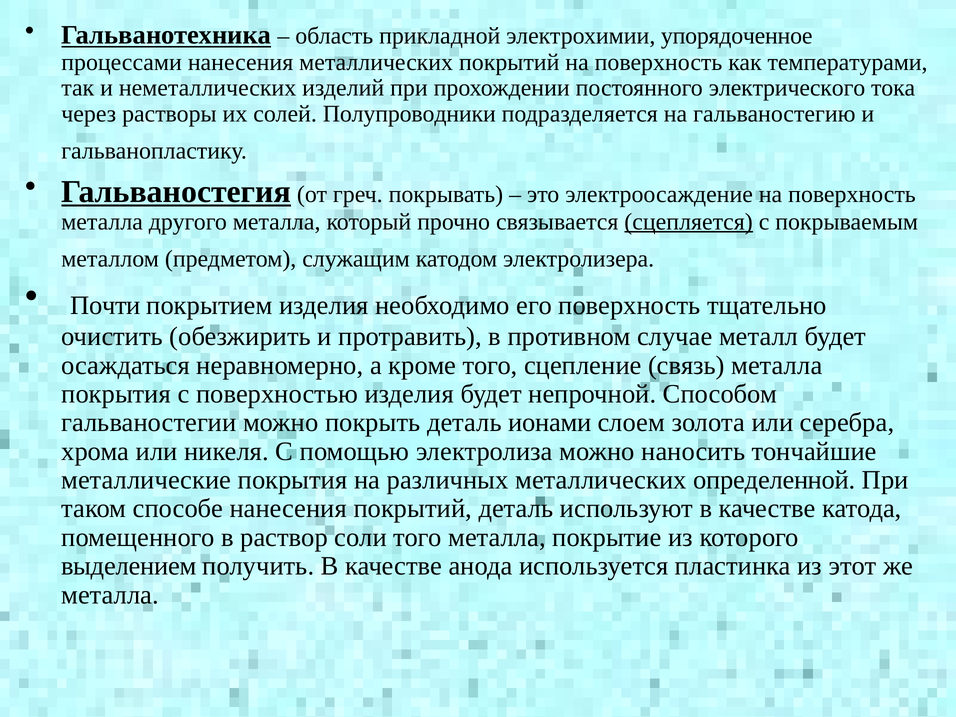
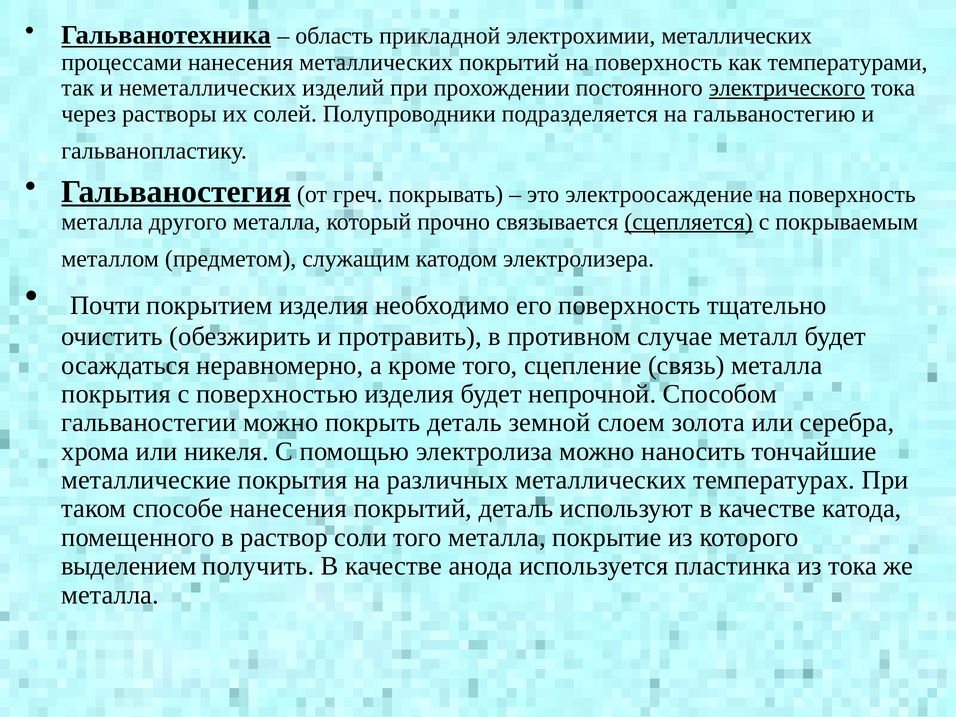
электрохимии упорядоченное: упорядоченное -> металлических
электрического underline: none -> present
ионами: ионами -> земной
определенной: определенной -> температурах
из этот: этот -> тока
